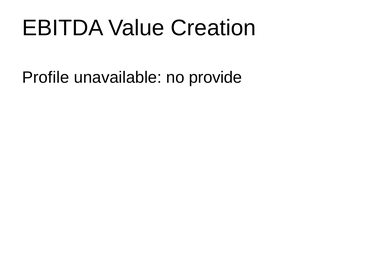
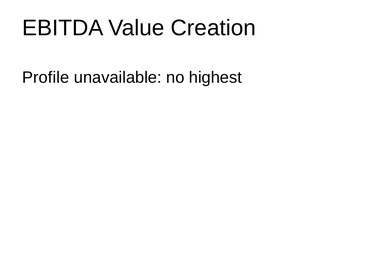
provide: provide -> highest
